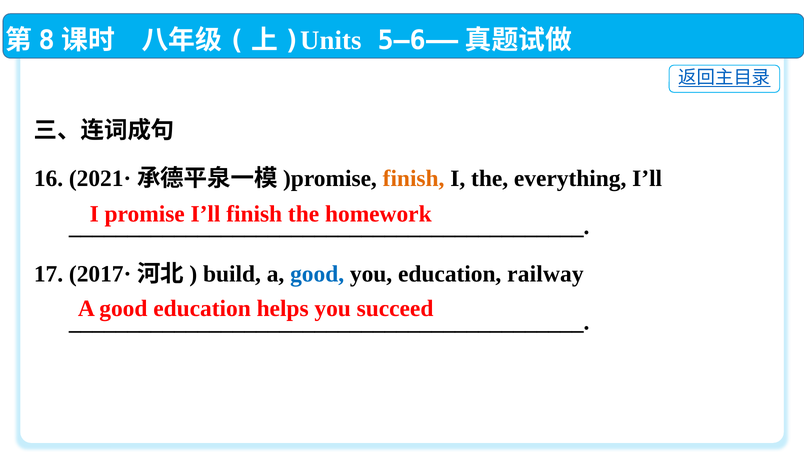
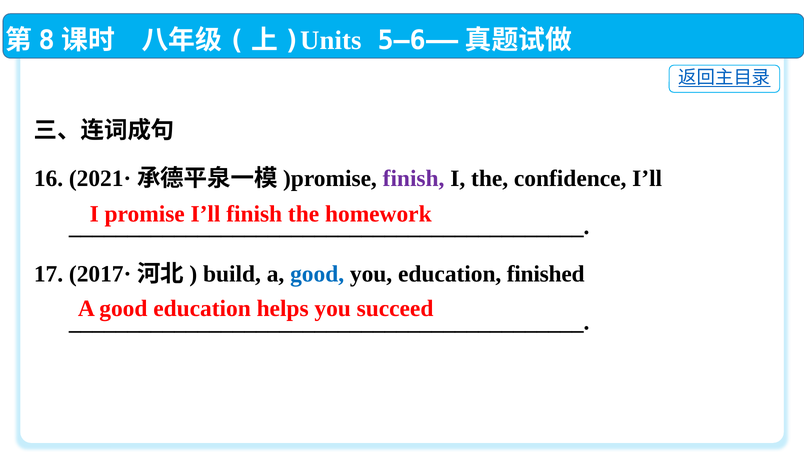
finish at (414, 179) colour: orange -> purple
everything: everything -> confidence
railway: railway -> finished
